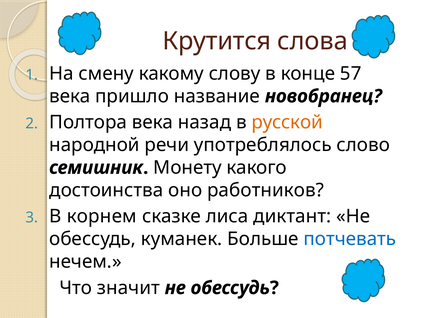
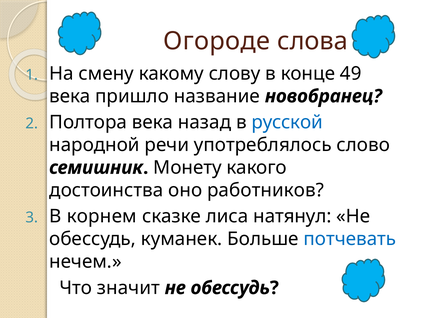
Крутится: Крутится -> Огороде
57: 57 -> 49
русской colour: orange -> blue
диктант: диктант -> натянул
